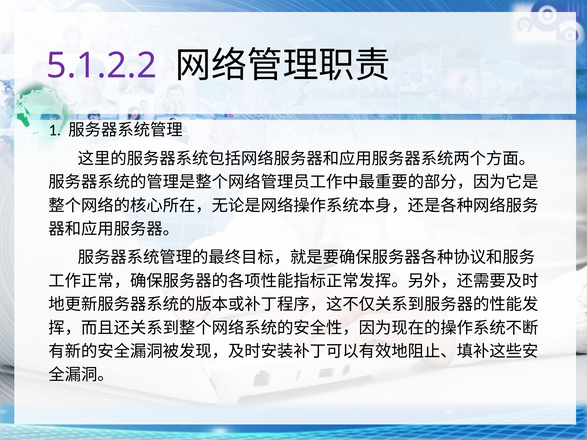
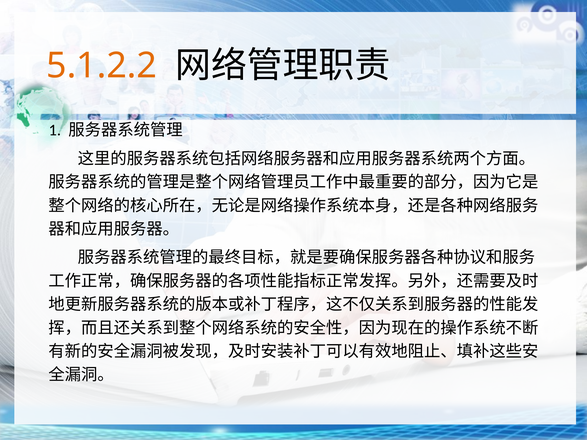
5.1.2.2 colour: purple -> orange
